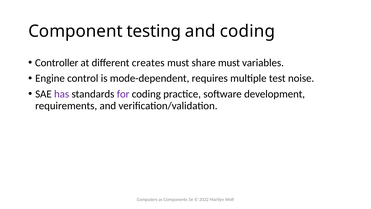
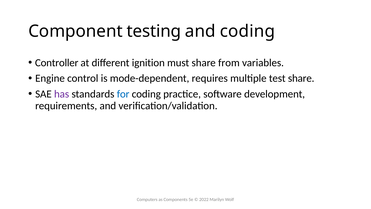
creates: creates -> ignition
share must: must -> from
test noise: noise -> share
for colour: purple -> blue
